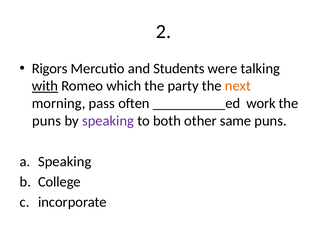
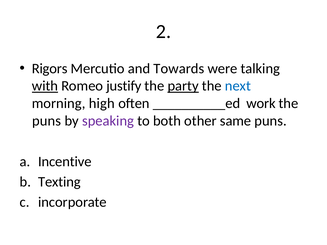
Students: Students -> Towards
which: which -> justify
party underline: none -> present
next colour: orange -> blue
pass: pass -> high
Speaking at (65, 162): Speaking -> Incentive
College: College -> Texting
